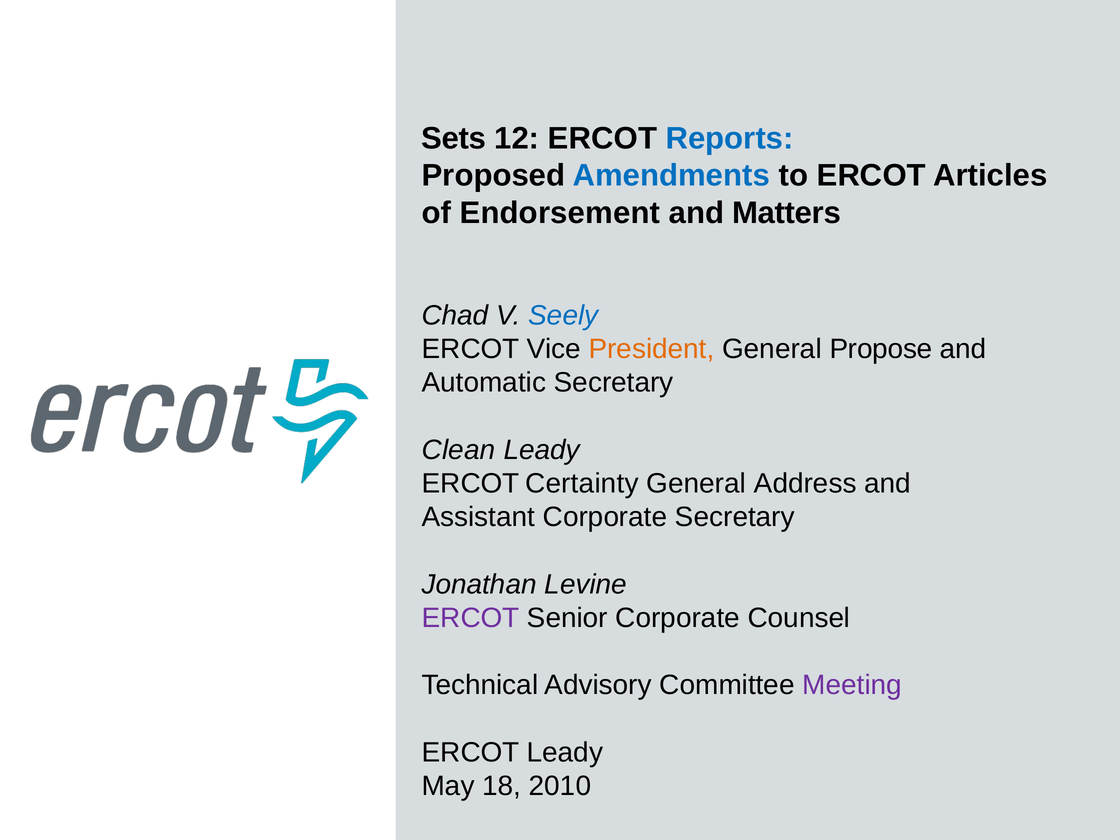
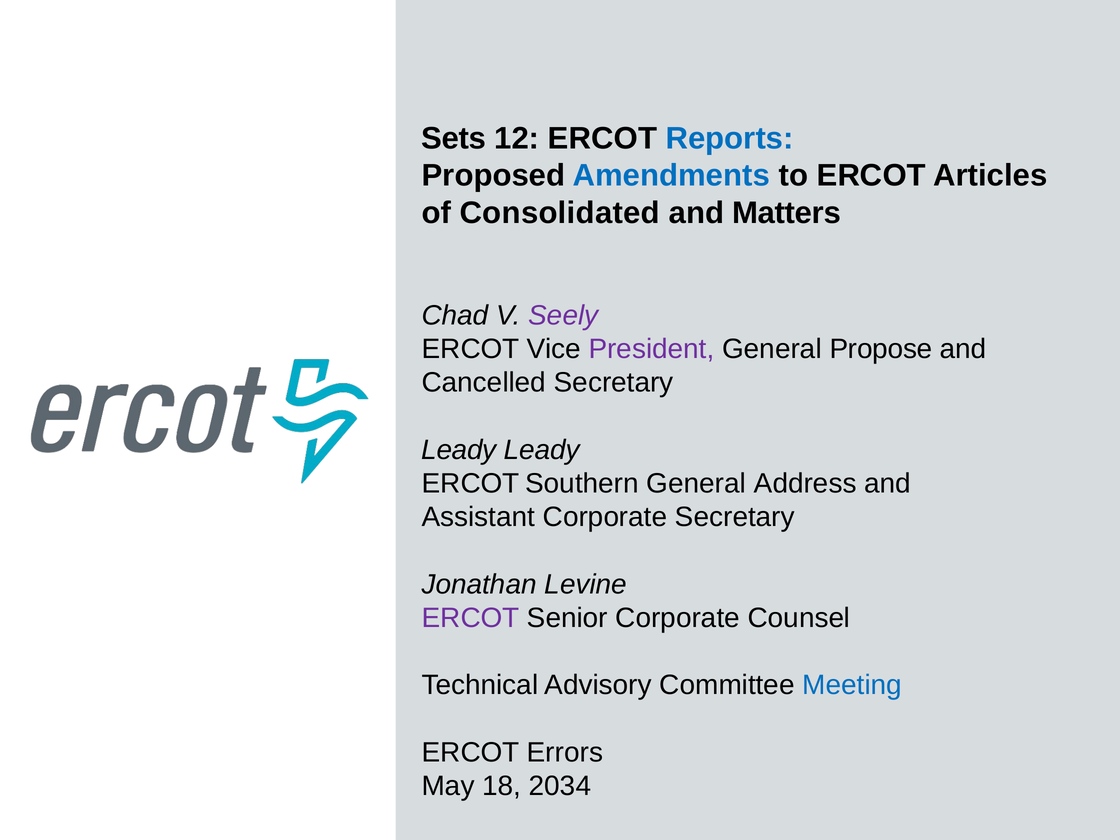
Endorsement: Endorsement -> Consolidated
Seely colour: blue -> purple
President colour: orange -> purple
Automatic: Automatic -> Cancelled
Clean at (459, 450): Clean -> Leady
Certainty: Certainty -> Southern
Meeting colour: purple -> blue
ERCOT Leady: Leady -> Errors
2010: 2010 -> 2034
